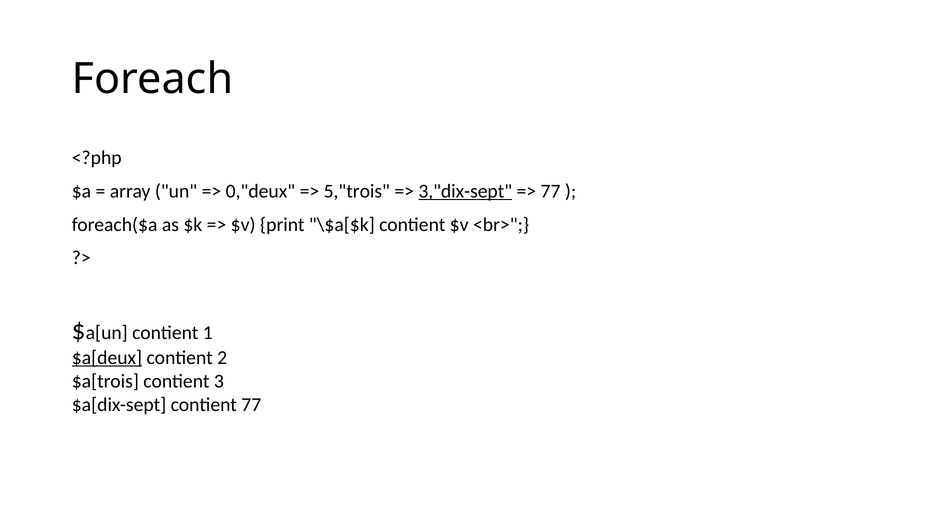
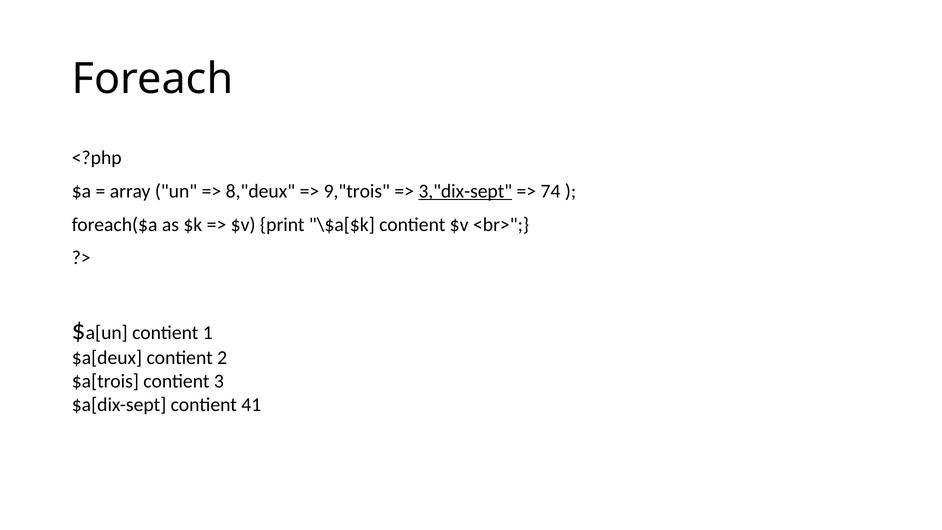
0,"deux: 0,"deux -> 8,"deux
5,"trois: 5,"trois -> 9,"trois
77 at (550, 191): 77 -> 74
$a[deux underline: present -> none
contient 77: 77 -> 41
